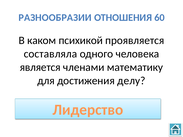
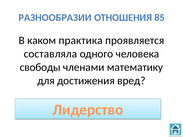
60: 60 -> 85
психикой: психикой -> практика
является: является -> свободы
делу: делу -> вред
